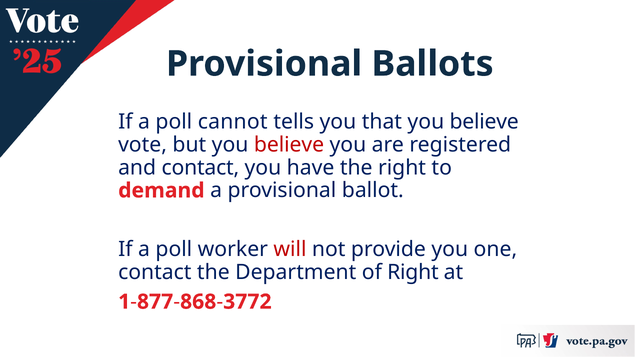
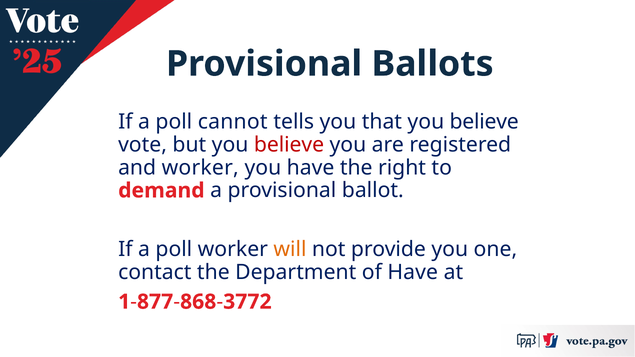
and contact: contact -> worker
will colour: red -> orange
of Right: Right -> Have
